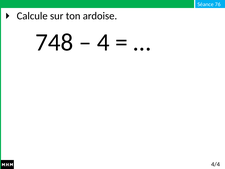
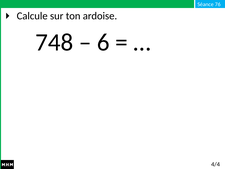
4: 4 -> 6
